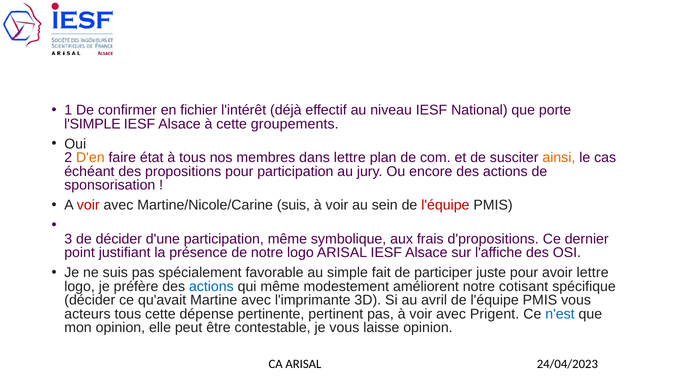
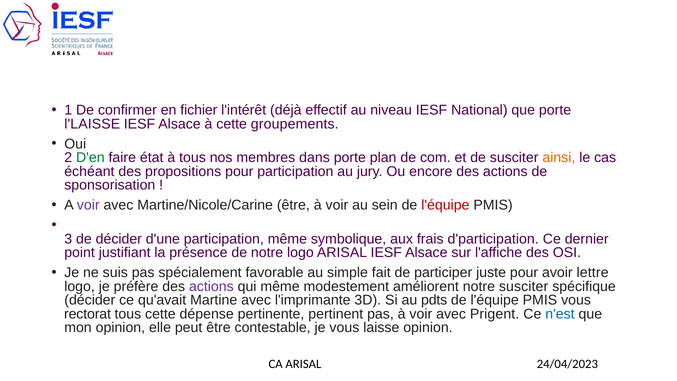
l'SIMPLE: l'SIMPLE -> l'LAISSE
D'en colour: orange -> green
dans lettre: lettre -> porte
voir at (88, 205) colour: red -> purple
Martine/Nicole/Carine suis: suis -> être
d'propositions: d'propositions -> d'participation
actions at (211, 286) colour: blue -> purple
notre cotisant: cotisant -> susciter
avril: avril -> pdts
acteurs: acteurs -> rectorat
